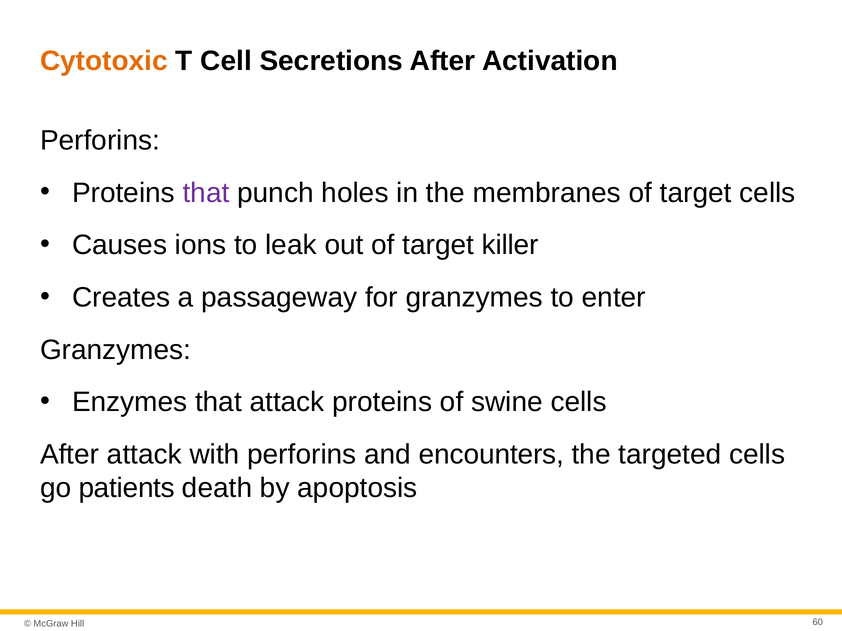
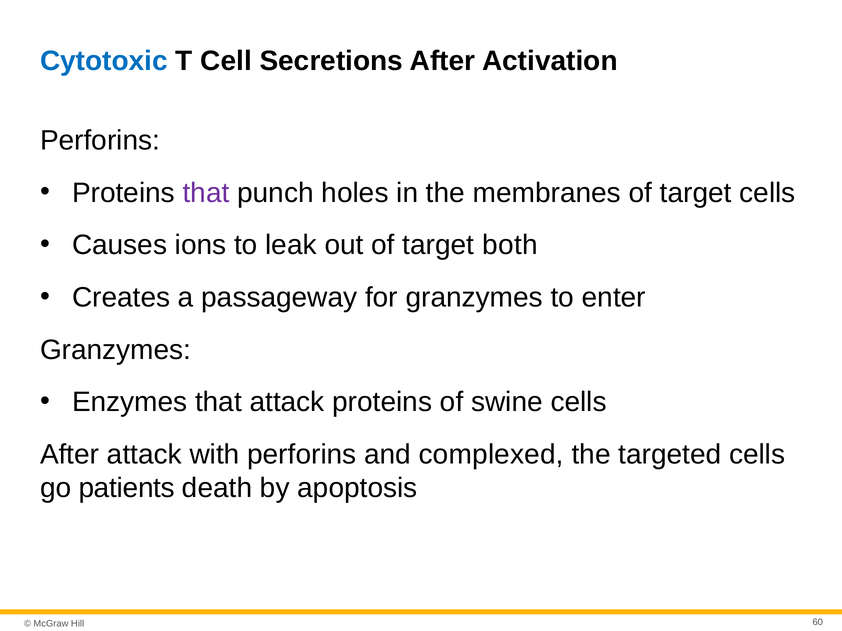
Cytotoxic colour: orange -> blue
killer: killer -> both
encounters: encounters -> complexed
